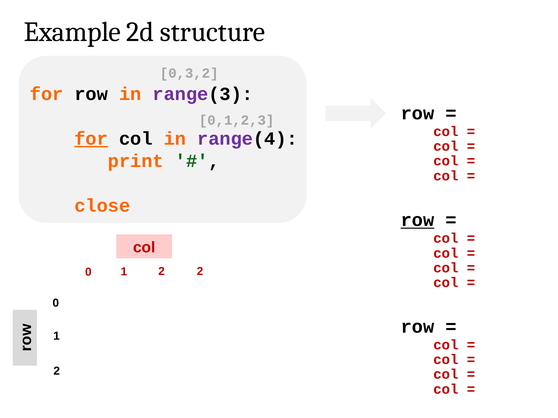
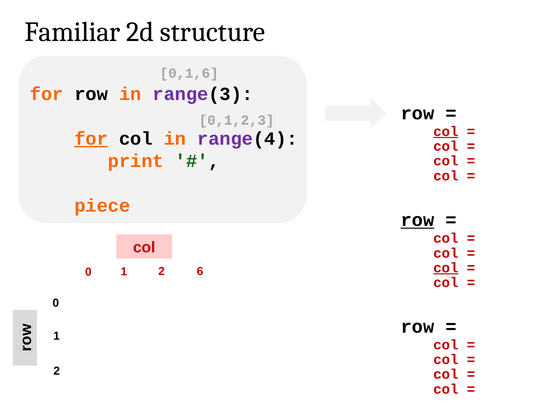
Example: Example -> Familiar
0,3,2: 0,3,2 -> 0,1,6
col at (446, 132) underline: none -> present
close: close -> piece
col at (446, 268) underline: none -> present
2 2: 2 -> 6
